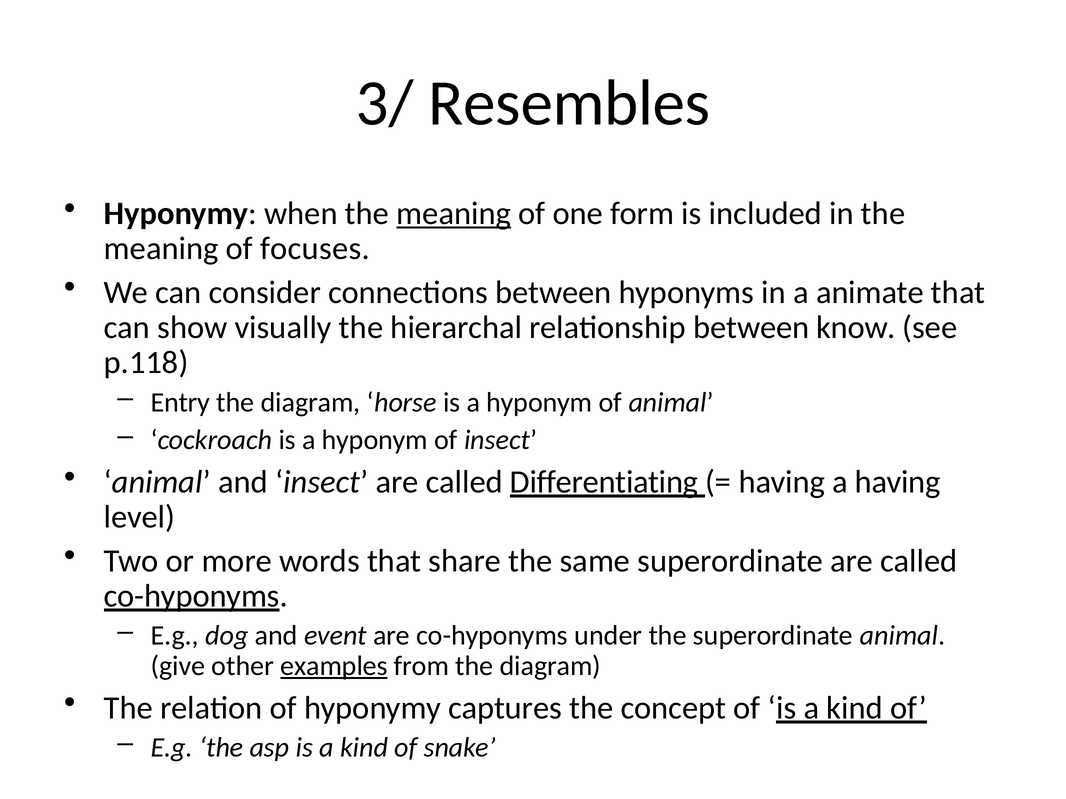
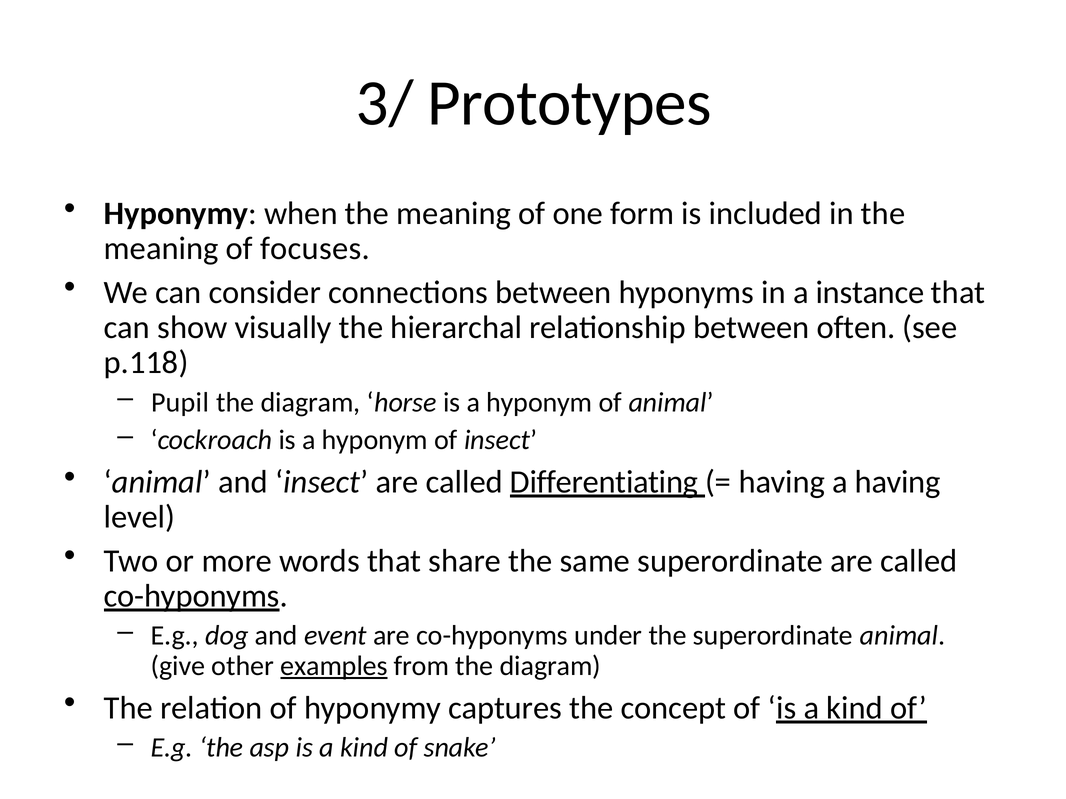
Resembles: Resembles -> Prototypes
meaning at (454, 214) underline: present -> none
animate: animate -> instance
know: know -> often
Entry: Entry -> Pupil
